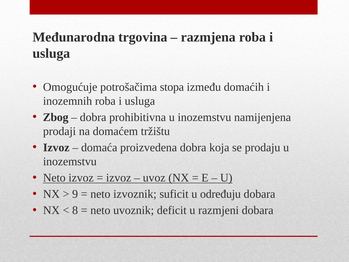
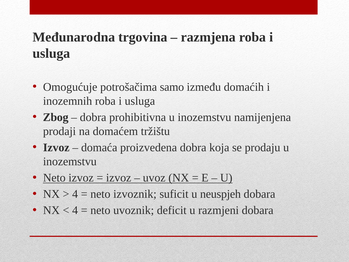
stopa: stopa -> samo
9 at (75, 194): 9 -> 4
određuju: određuju -> neuspjeh
8 at (75, 210): 8 -> 4
